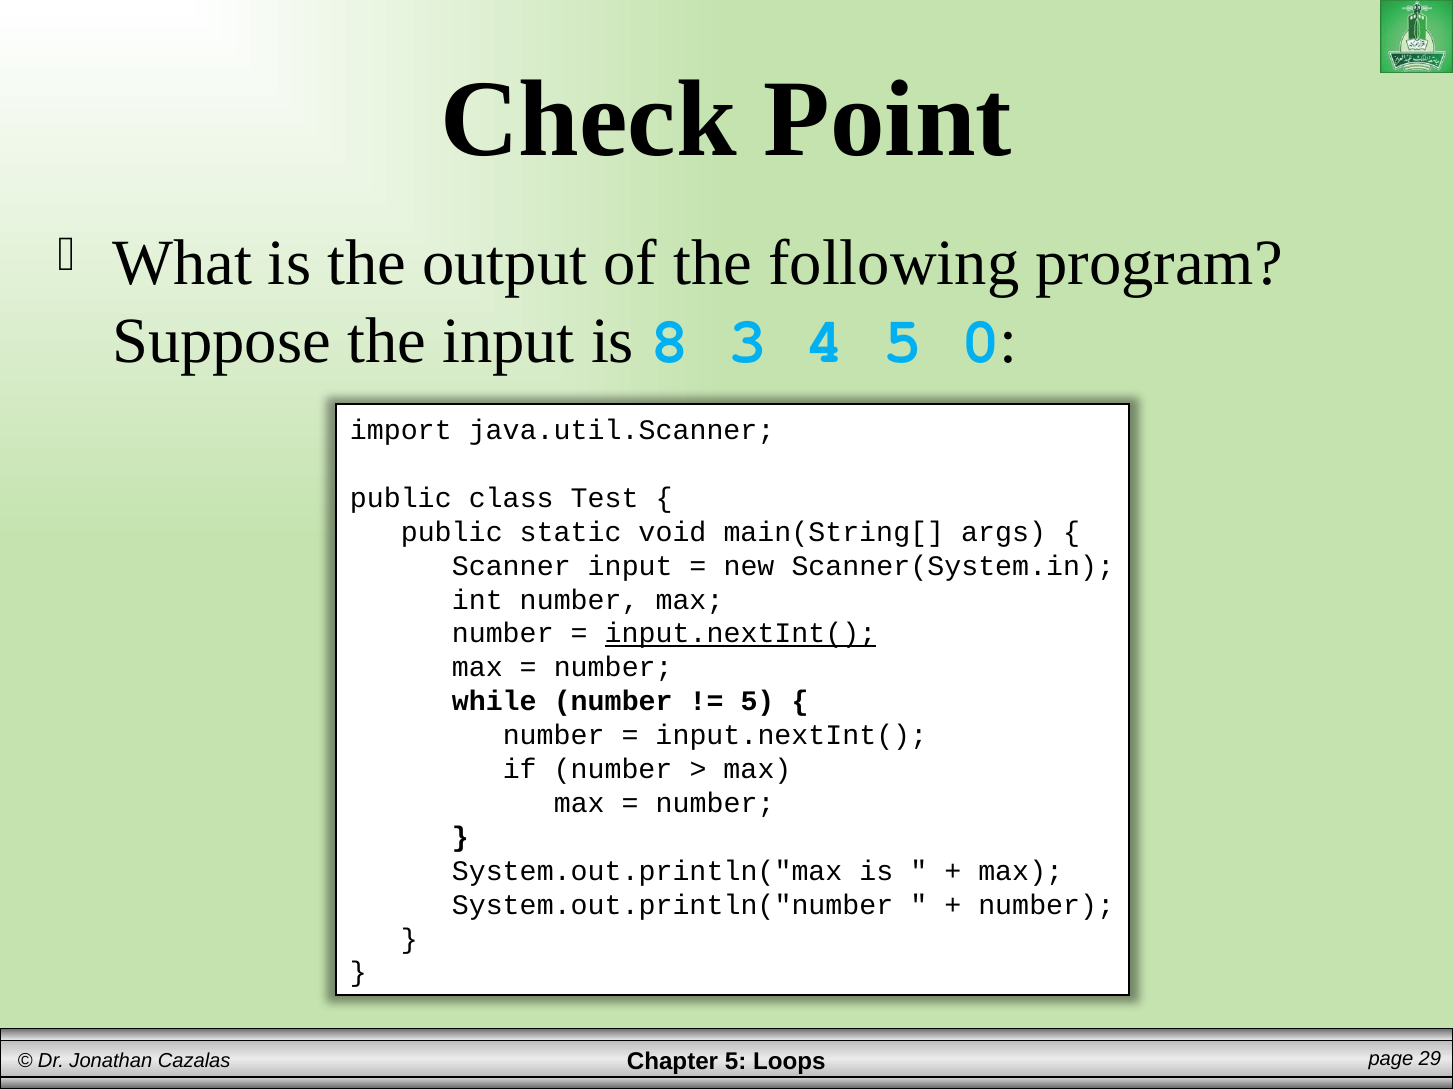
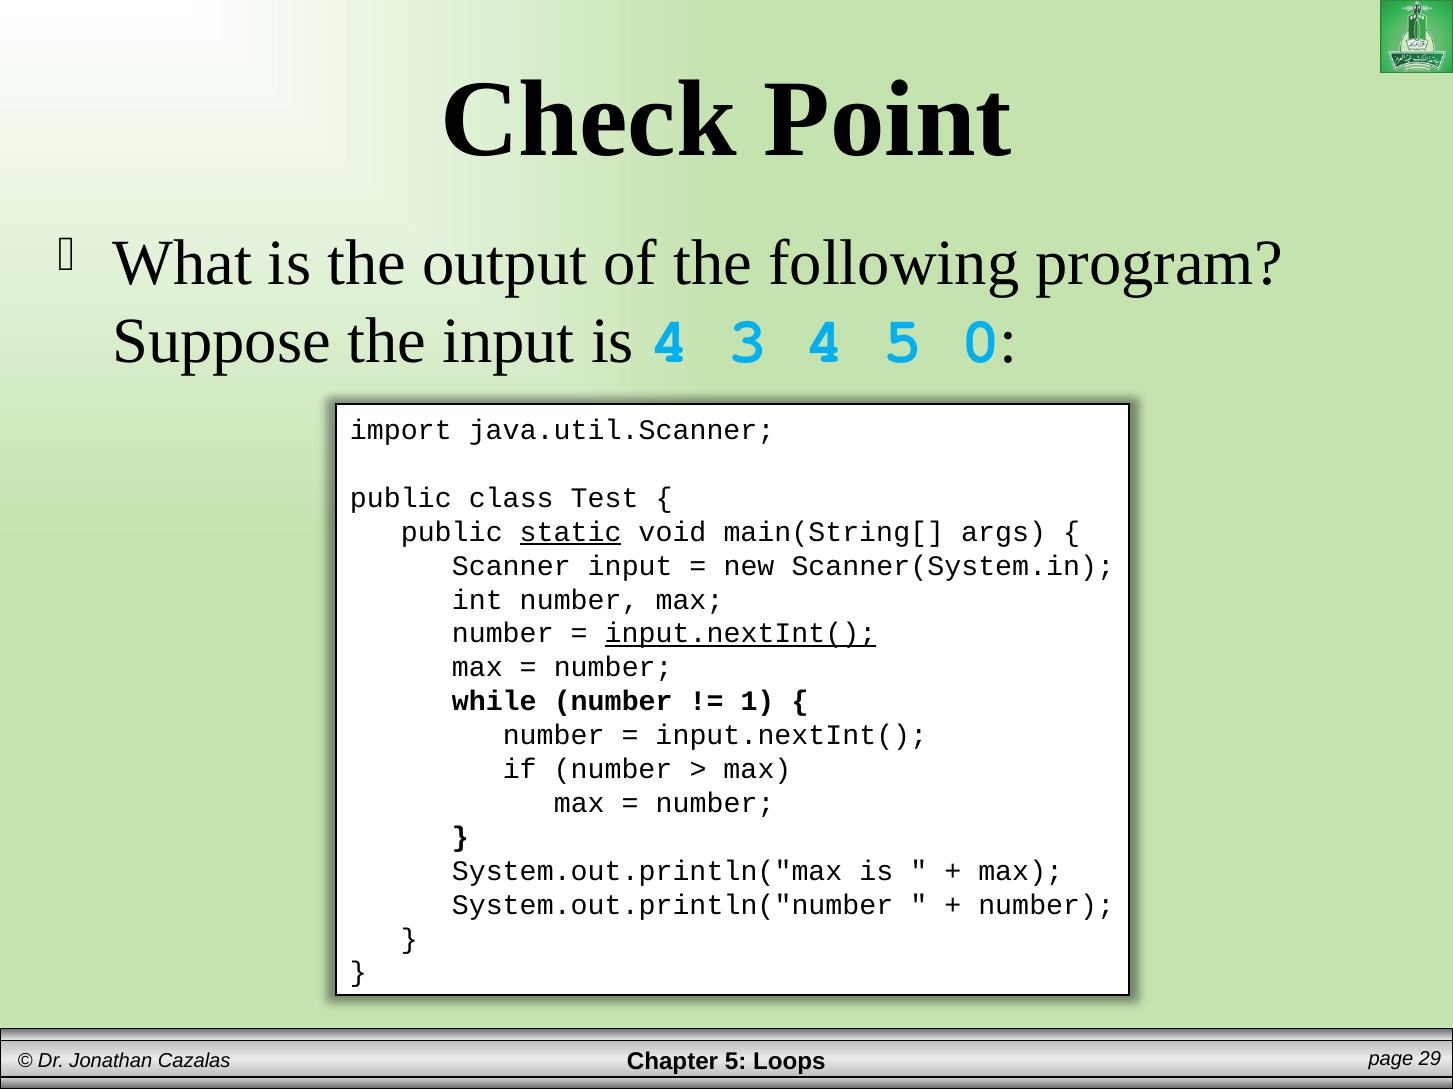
is 8: 8 -> 4
static underline: none -> present
5 at (757, 702): 5 -> 1
